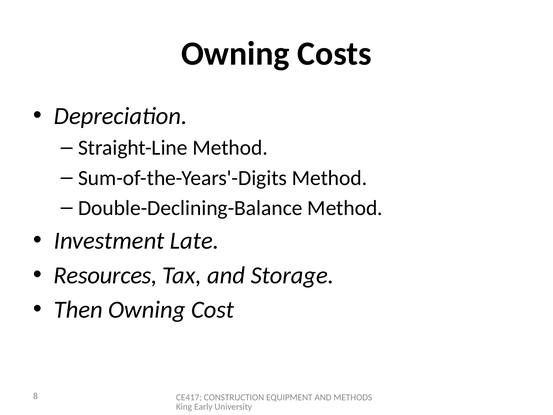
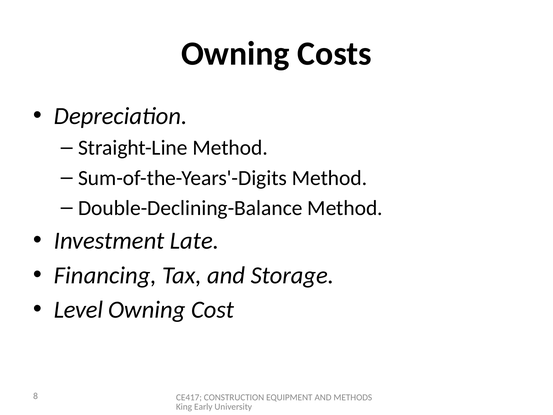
Resources: Resources -> Financing
Then: Then -> Level
